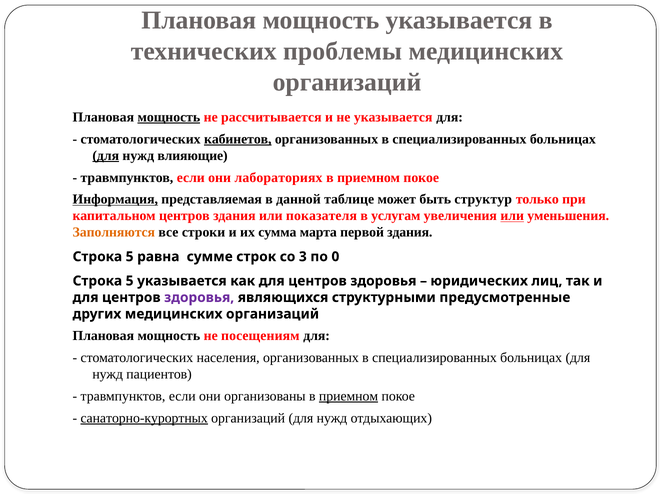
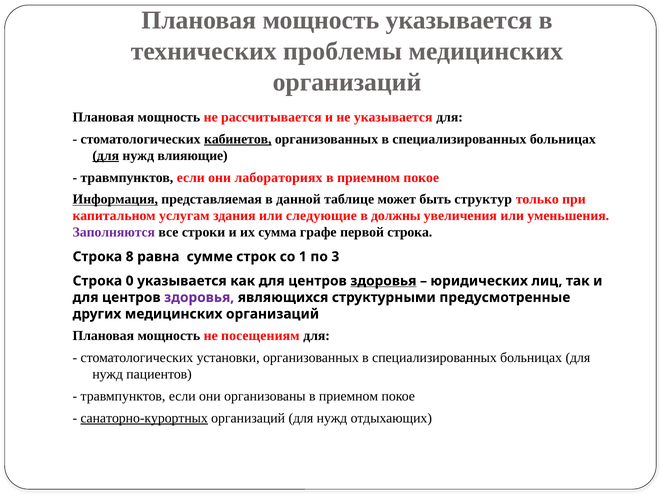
мощность at (169, 117) underline: present -> none
капитальном центров: центров -> услугам
показателя: показателя -> следующие
услугам: услугам -> должны
или at (512, 216) underline: present -> none
Заполняются colour: orange -> purple
марта: марта -> графе
первой здания: здания -> строка
5 at (130, 257): 5 -> 8
3: 3 -> 1
0: 0 -> 3
5 at (130, 281): 5 -> 0
здоровья at (383, 281) underline: none -> present
населения: населения -> установки
приемном at (349, 396) underline: present -> none
